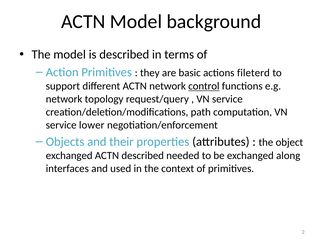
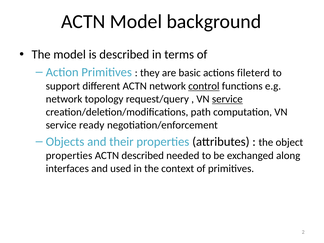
service at (227, 99) underline: none -> present
lower: lower -> ready
exchanged at (69, 156): exchanged -> properties
